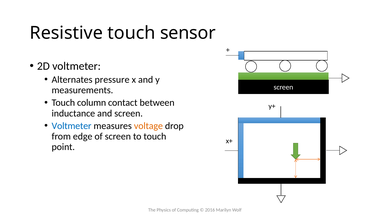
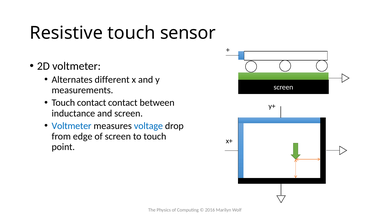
pressure: pressure -> different
Touch column: column -> contact
voltage colour: orange -> blue
